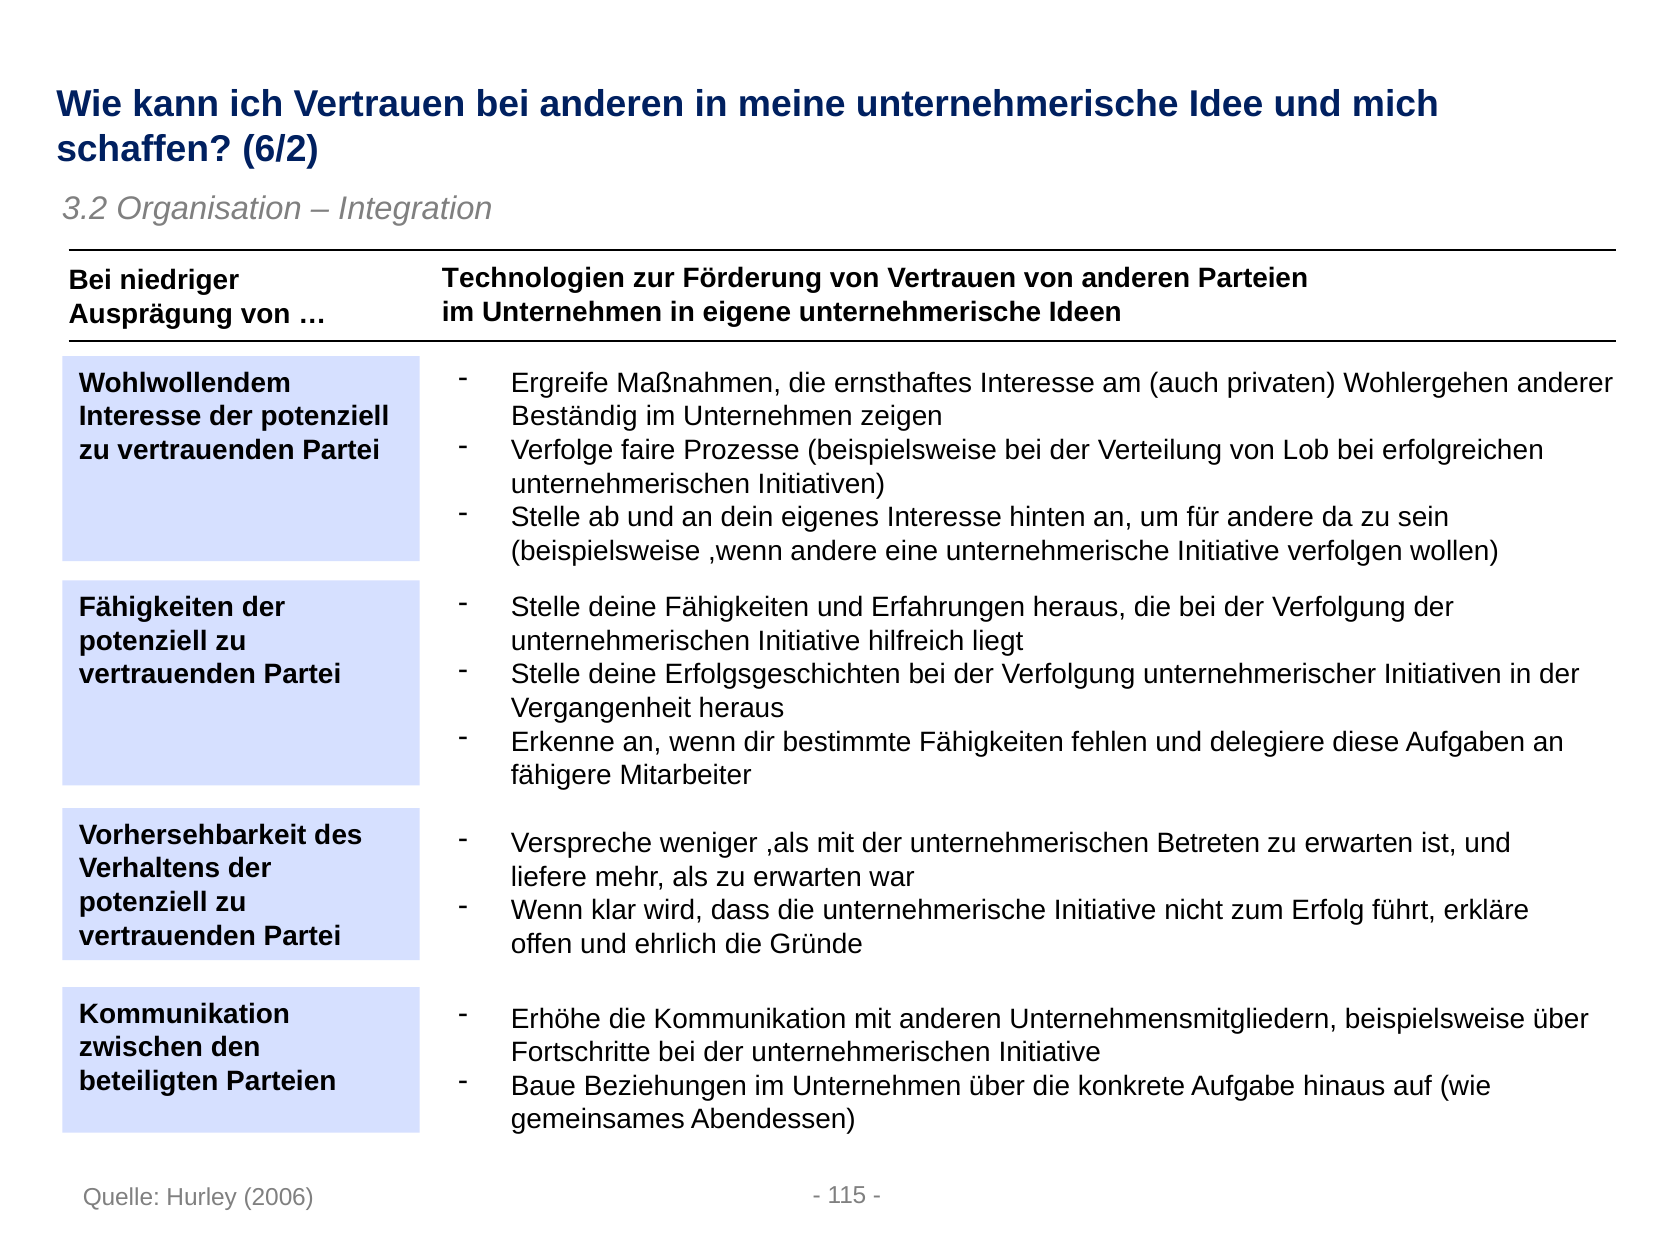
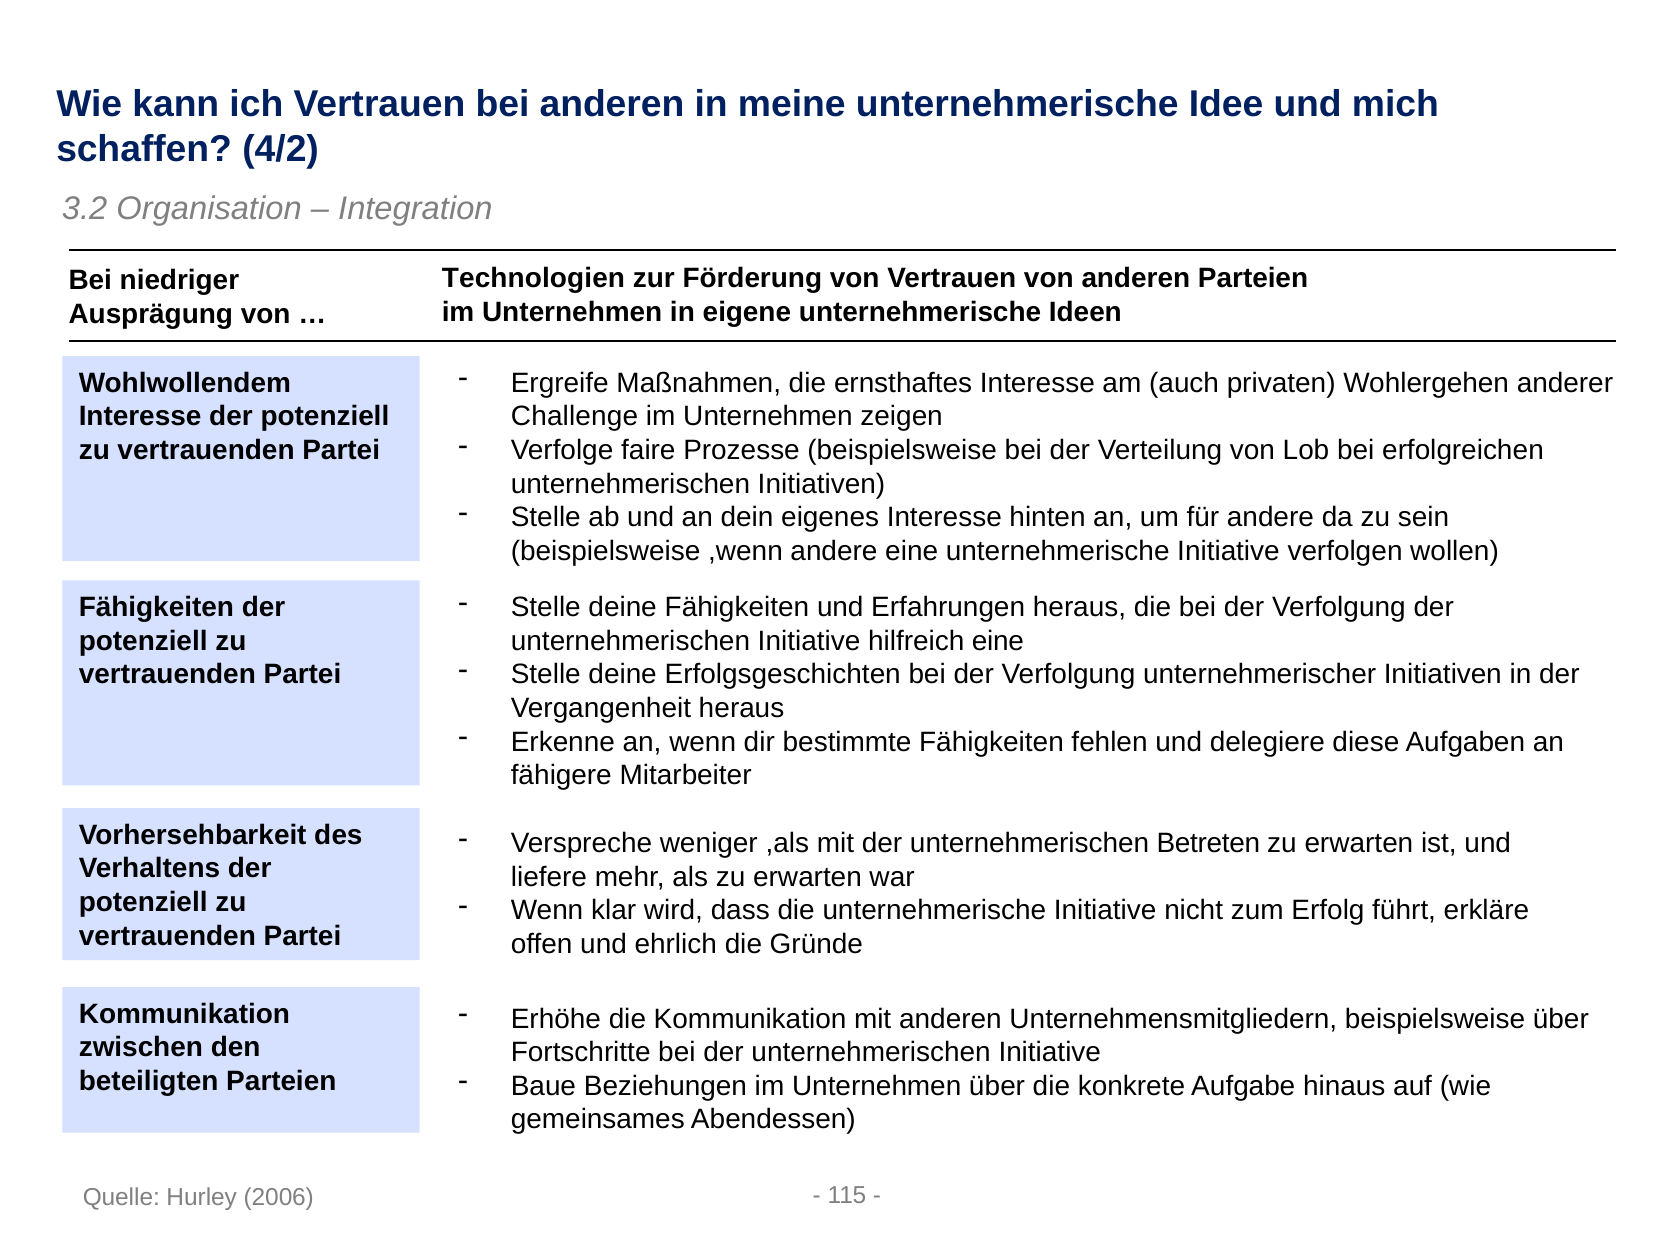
6/2: 6/2 -> 4/2
Beständig: Beständig -> Challenge
hilfreich liegt: liegt -> eine
